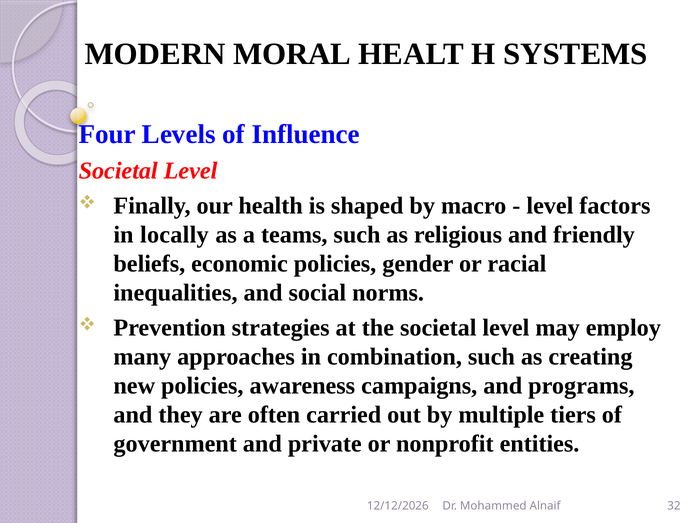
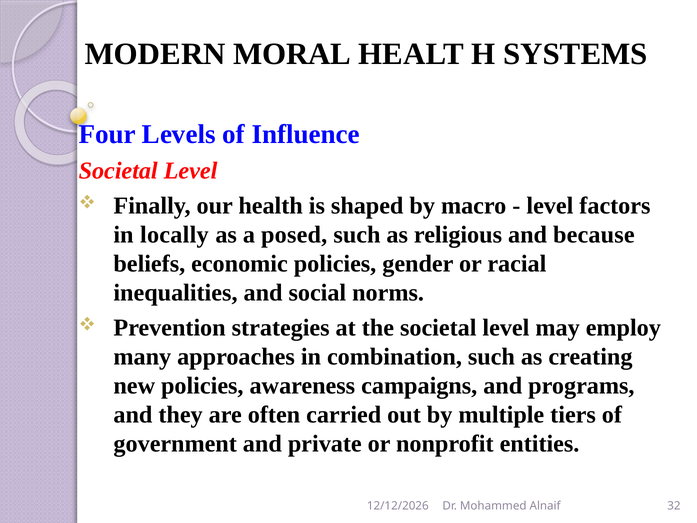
teams: teams -> posed
friendly: friendly -> because
